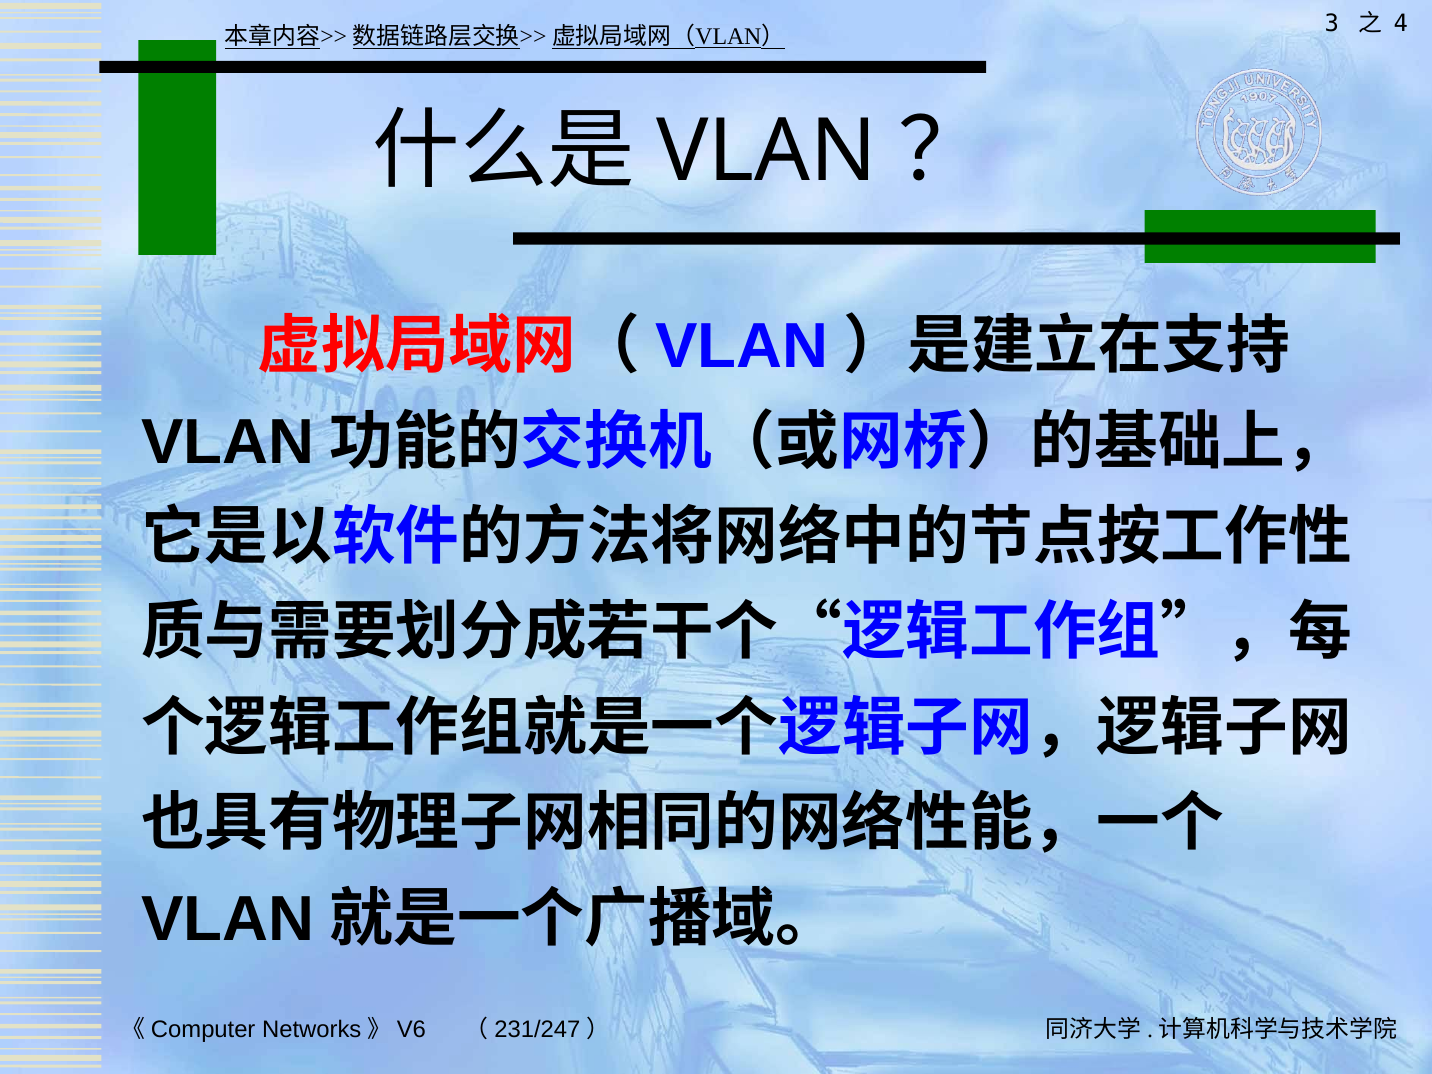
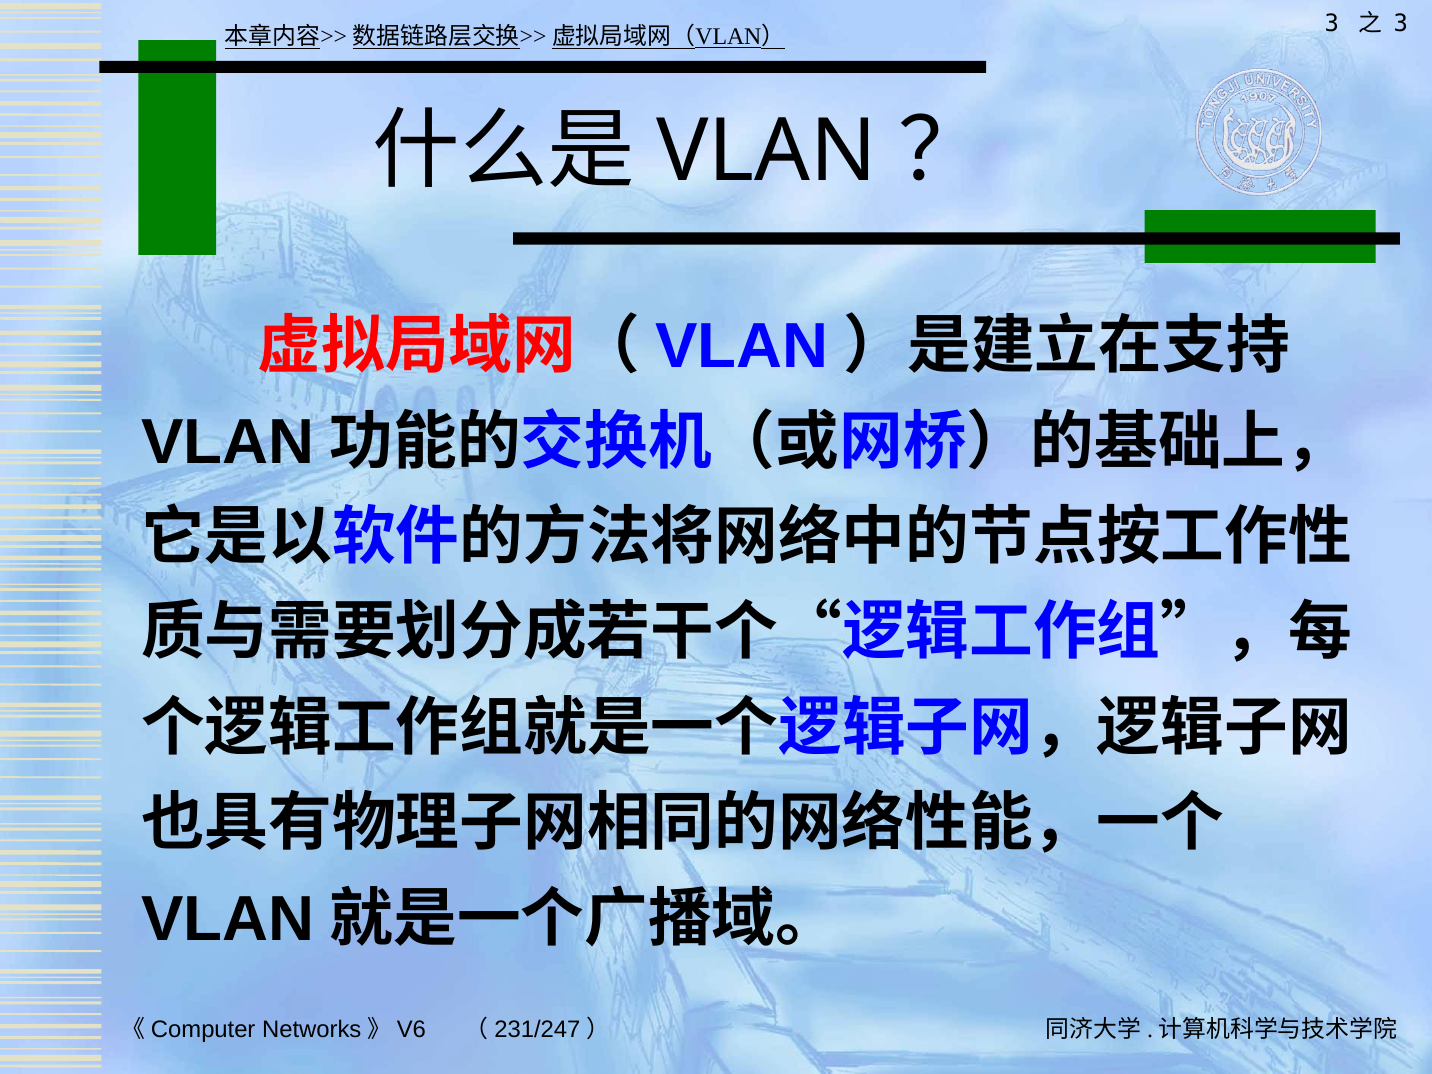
4 at (1401, 23): 4 -> 3
